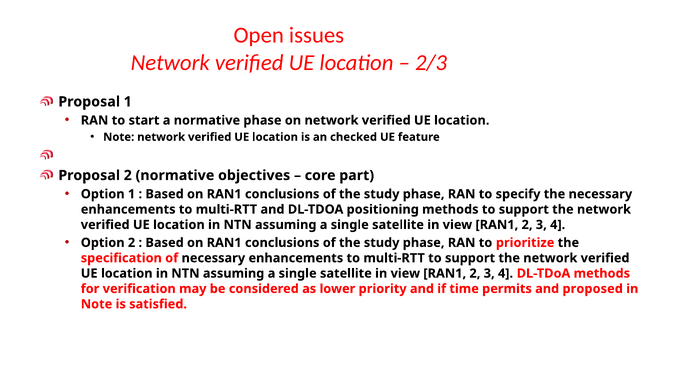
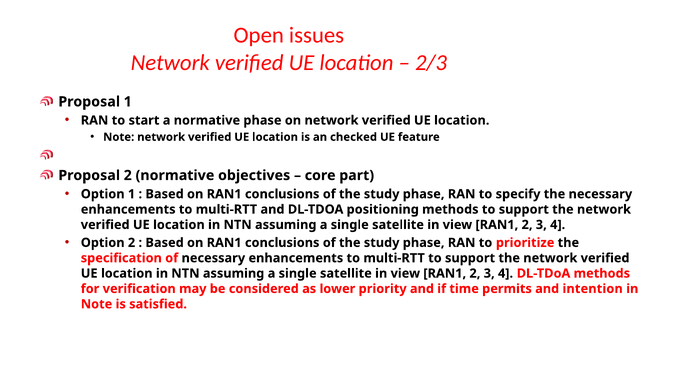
proposed: proposed -> intention
